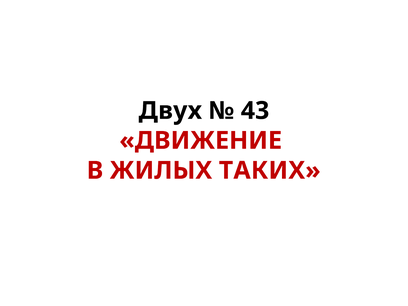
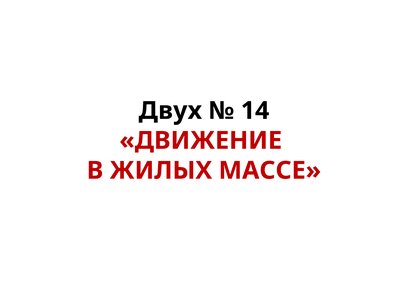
43: 43 -> 14
ТАКИХ: ТАКИХ -> МАССЕ
